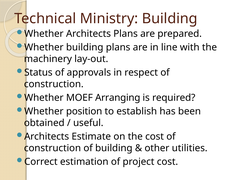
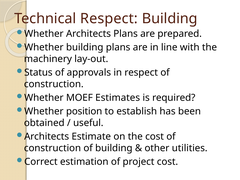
Technical Ministry: Ministry -> Respect
Arranging: Arranging -> Estimates
